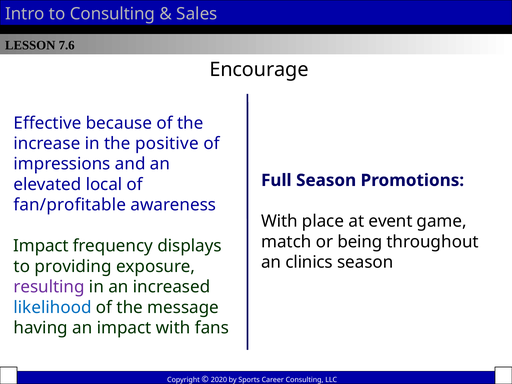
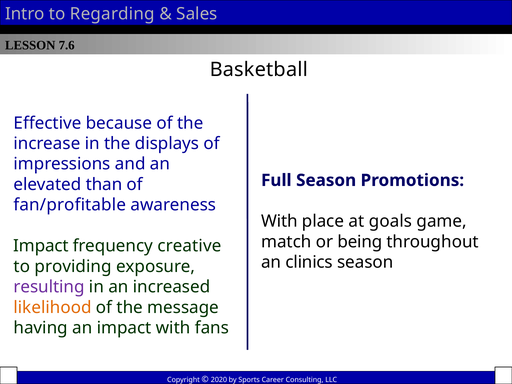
to Consulting: Consulting -> Regarding
Encourage: Encourage -> Basketball
positive: positive -> displays
local: local -> than
event: event -> goals
displays: displays -> creative
likelihood colour: blue -> orange
